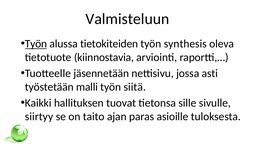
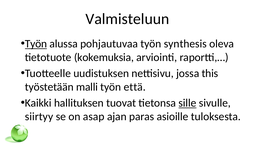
tietokiteiden: tietokiteiden -> pohjautuvaa
kiinnostavia: kiinnostavia -> kokemuksia
jäsennetään: jäsennetään -> uudistuksen
asti: asti -> this
siitä: siitä -> että
sille underline: none -> present
taito: taito -> asap
